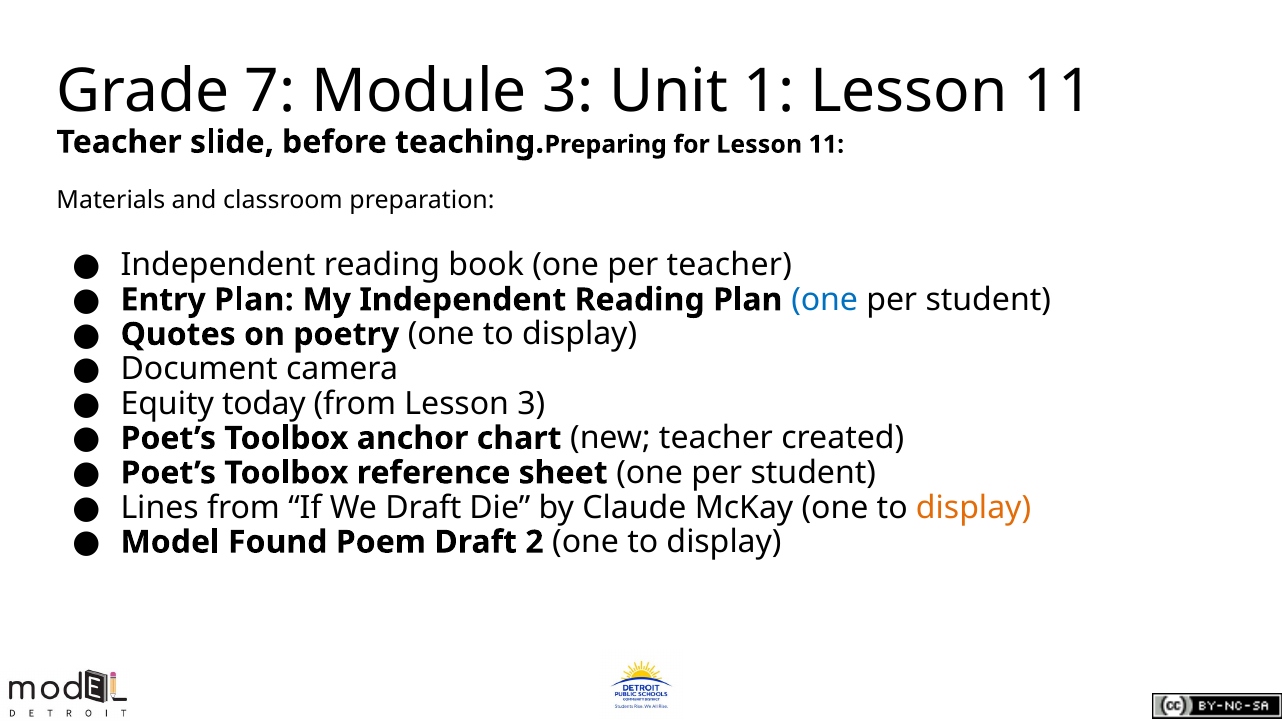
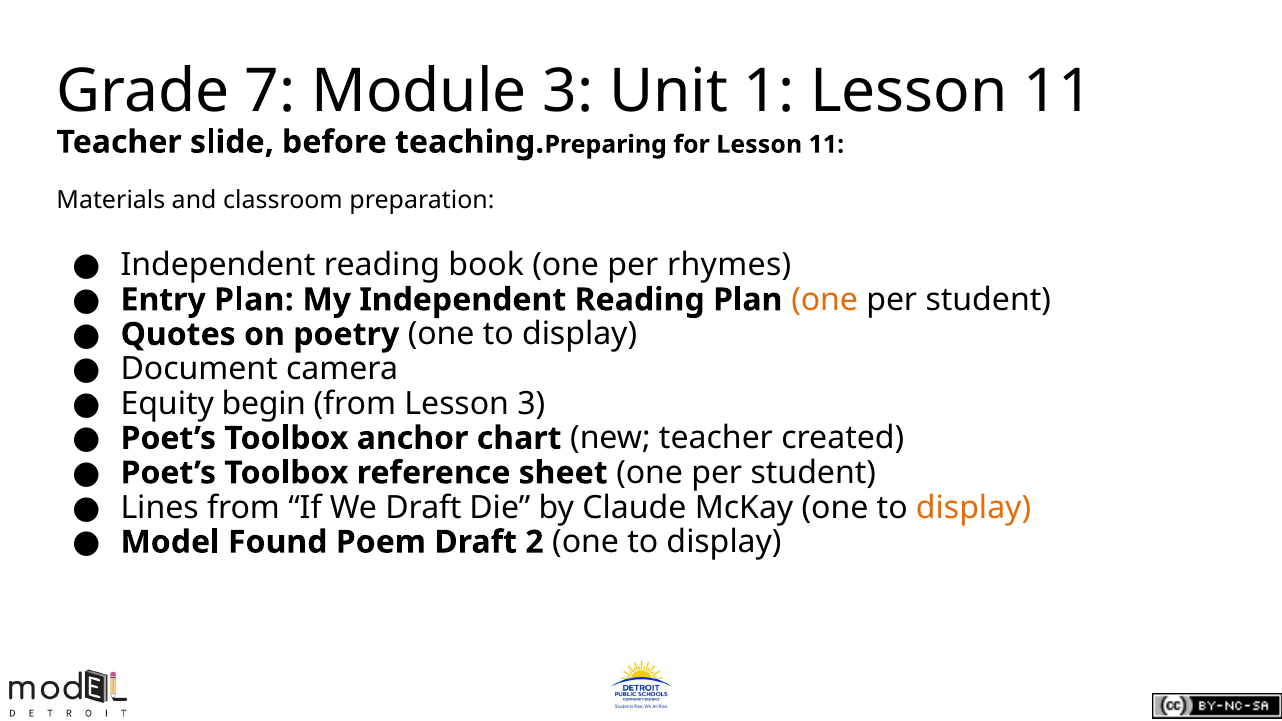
per teacher: teacher -> rhymes
one at (825, 300) colour: blue -> orange
today: today -> begin
